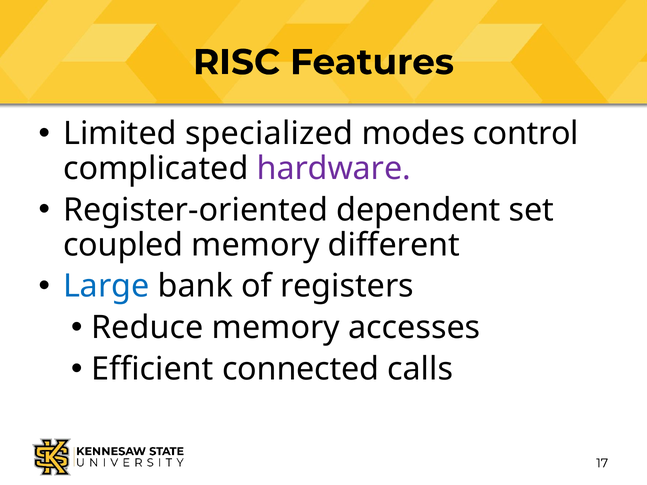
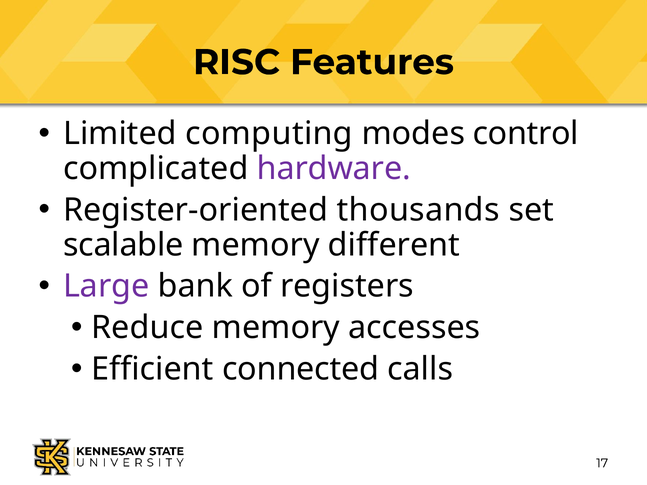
specialized: specialized -> computing
dependent: dependent -> thousands
coupled: coupled -> scalable
Large colour: blue -> purple
